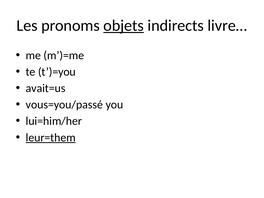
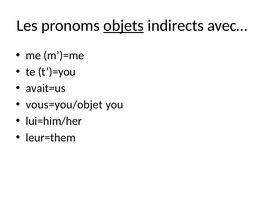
livre…: livre… -> avec…
vous=you/passé: vous=you/passé -> vous=you/objet
leur=them underline: present -> none
